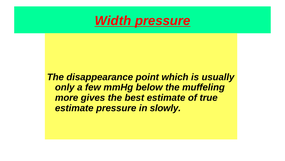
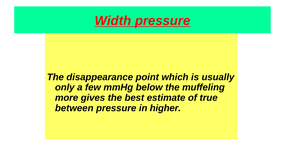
estimate at (74, 108): estimate -> between
slowly: slowly -> higher
